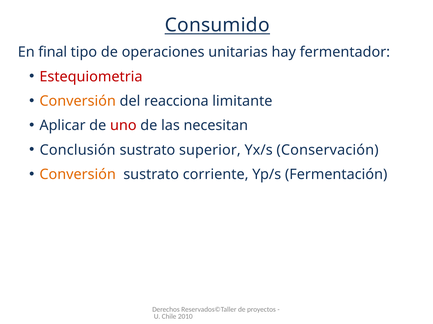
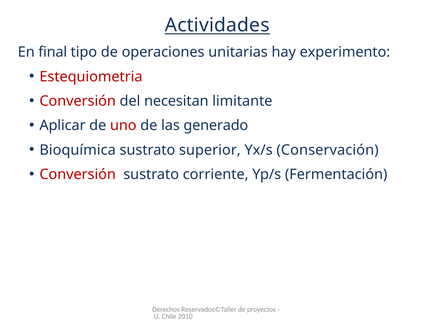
Consumido: Consumido -> Actividades
fermentador: fermentador -> experimento
Conversión at (78, 101) colour: orange -> red
reacciona: reacciona -> necesitan
necesitan: necesitan -> generado
Conclusión: Conclusión -> Bioquímica
Conversión at (78, 175) colour: orange -> red
